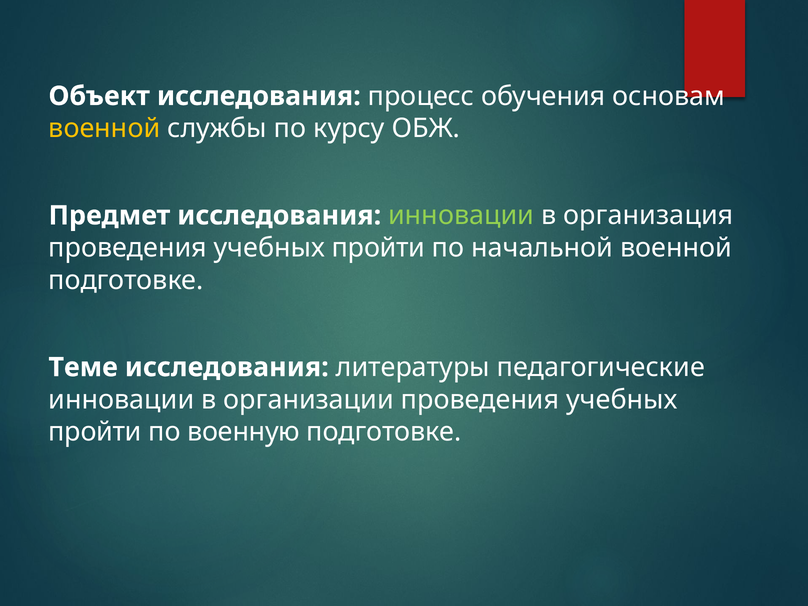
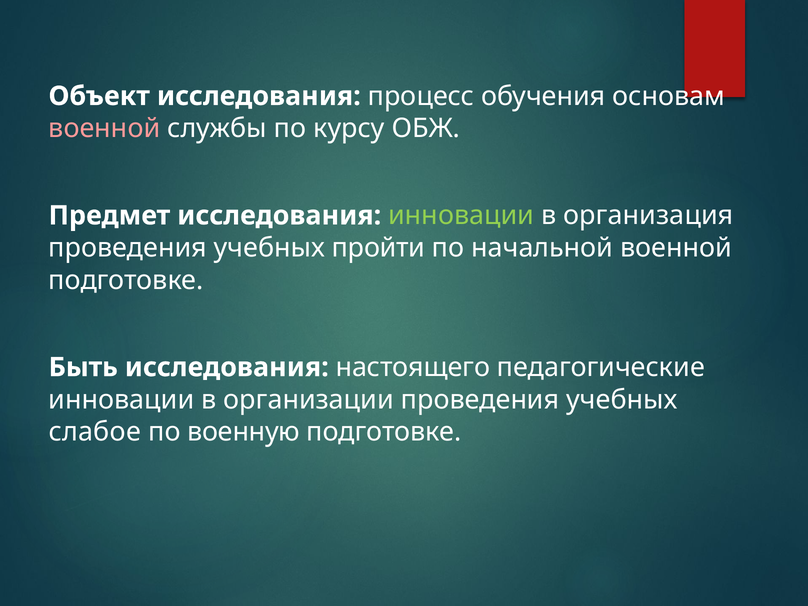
военной at (104, 128) colour: yellow -> pink
Теме: Теме -> Быть
литературы: литературы -> настоящего
пройти at (95, 432): пройти -> слабое
